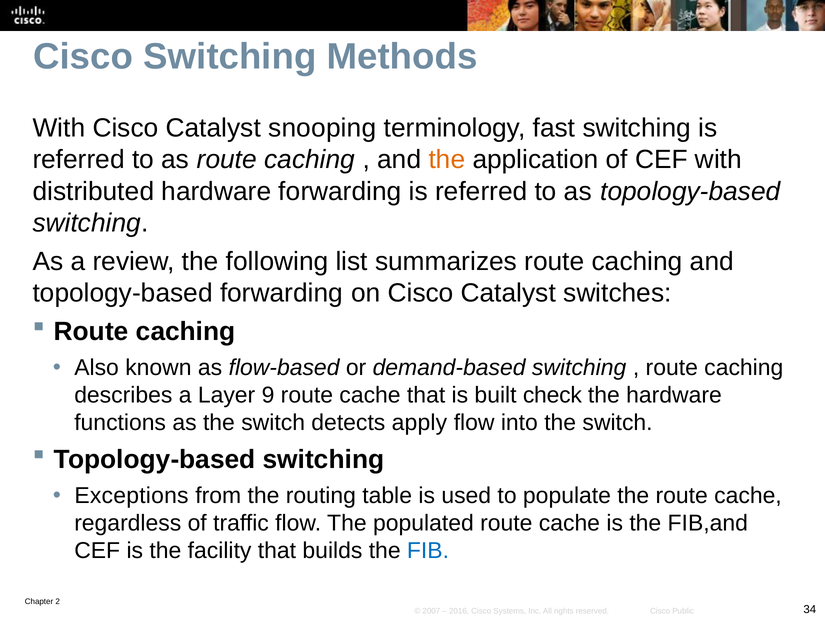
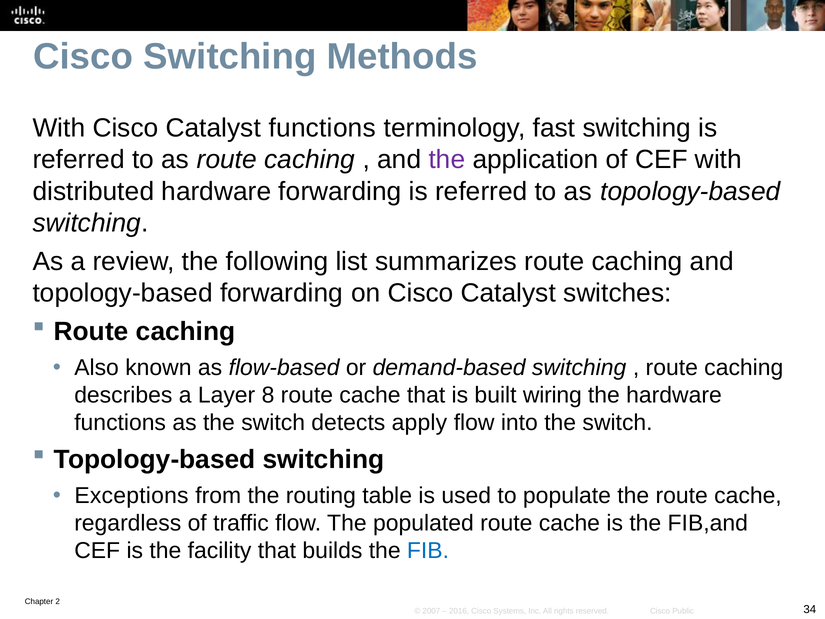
Catalyst snooping: snooping -> functions
the at (447, 160) colour: orange -> purple
9: 9 -> 8
check: check -> wiring
